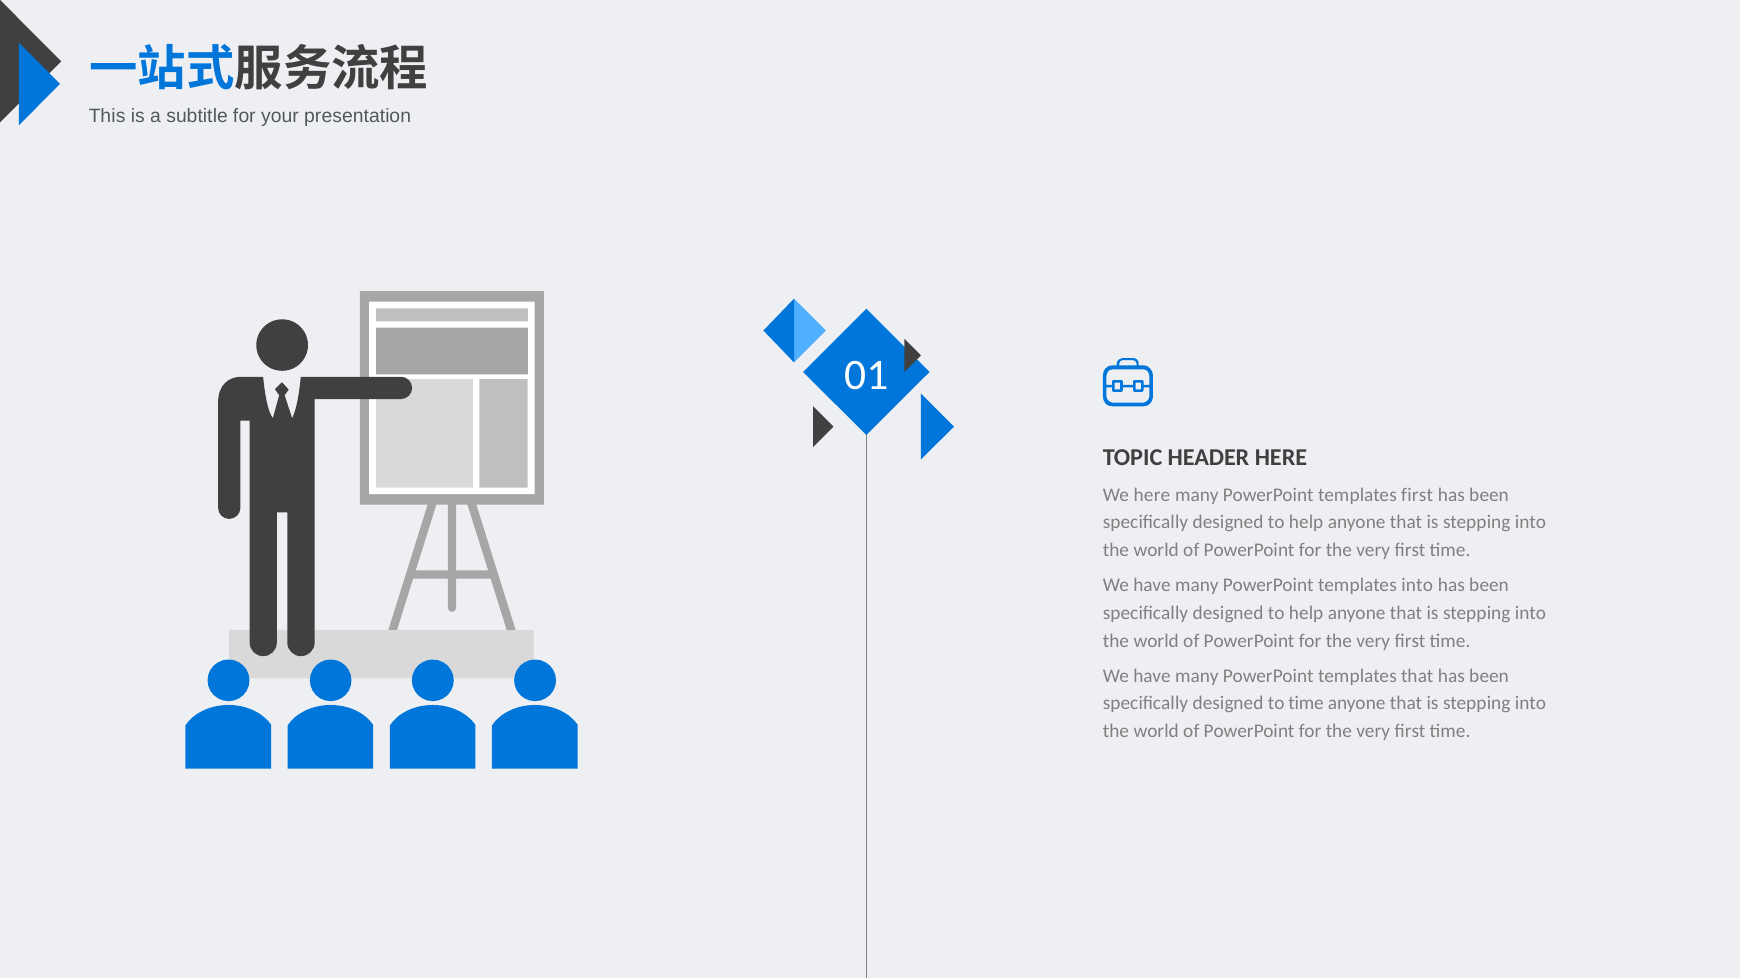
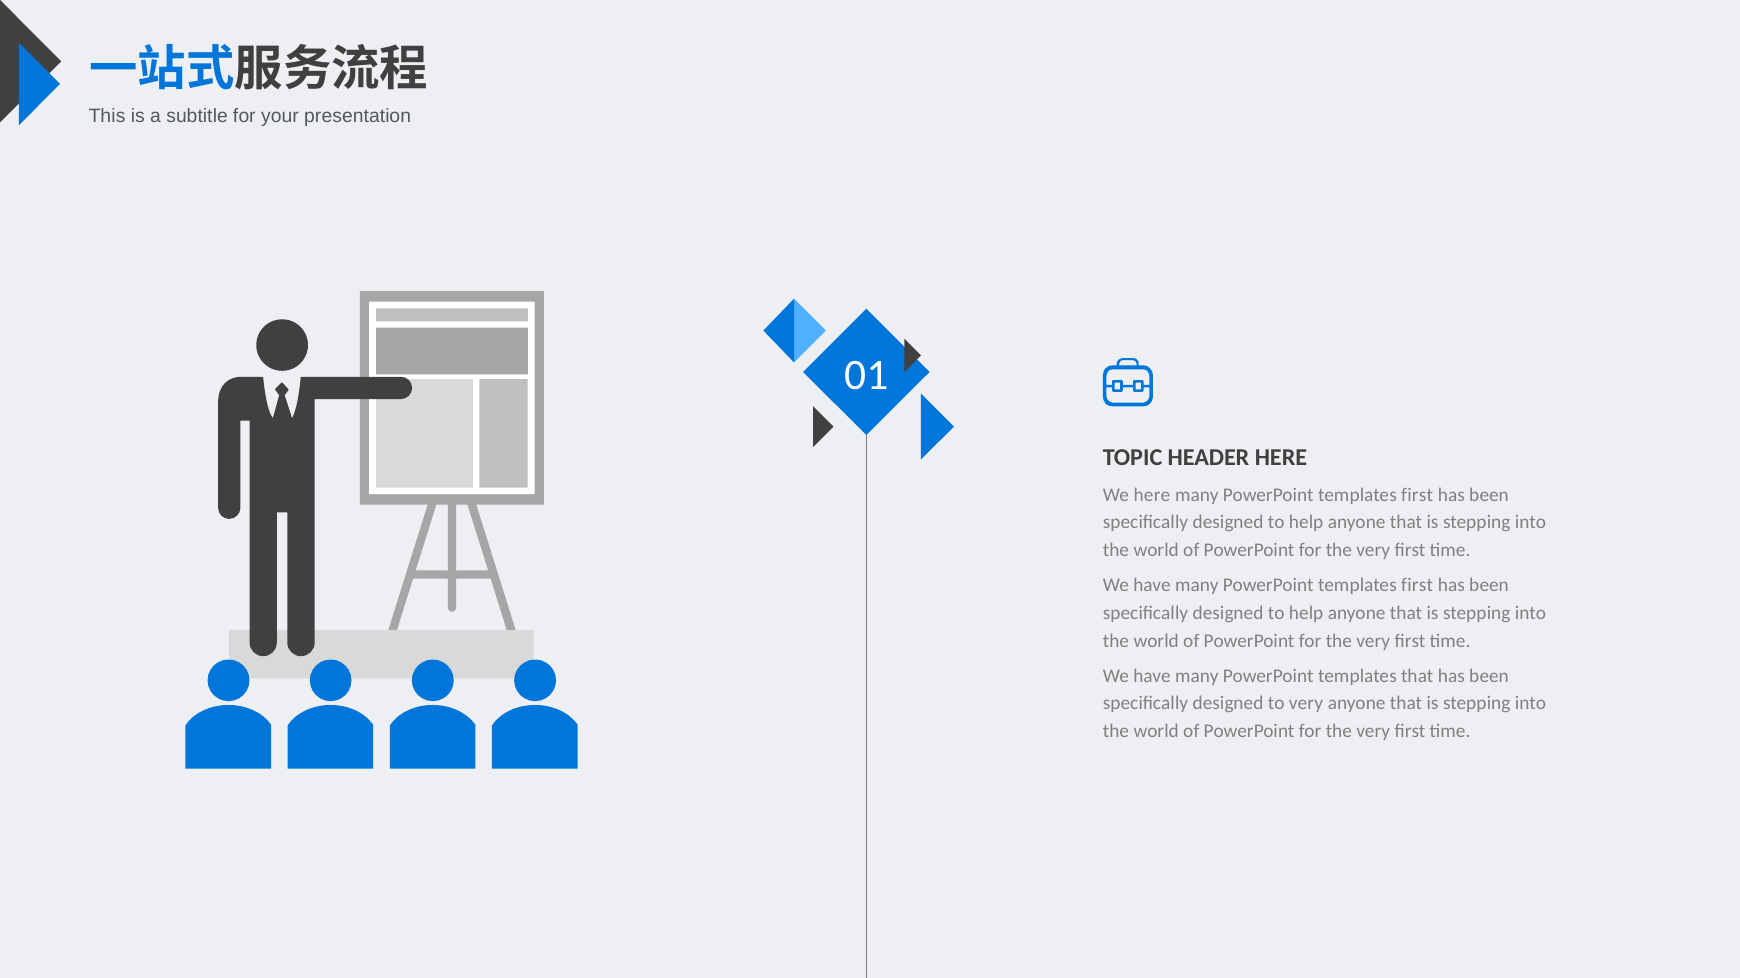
into at (1417, 585): into -> first
to time: time -> very
